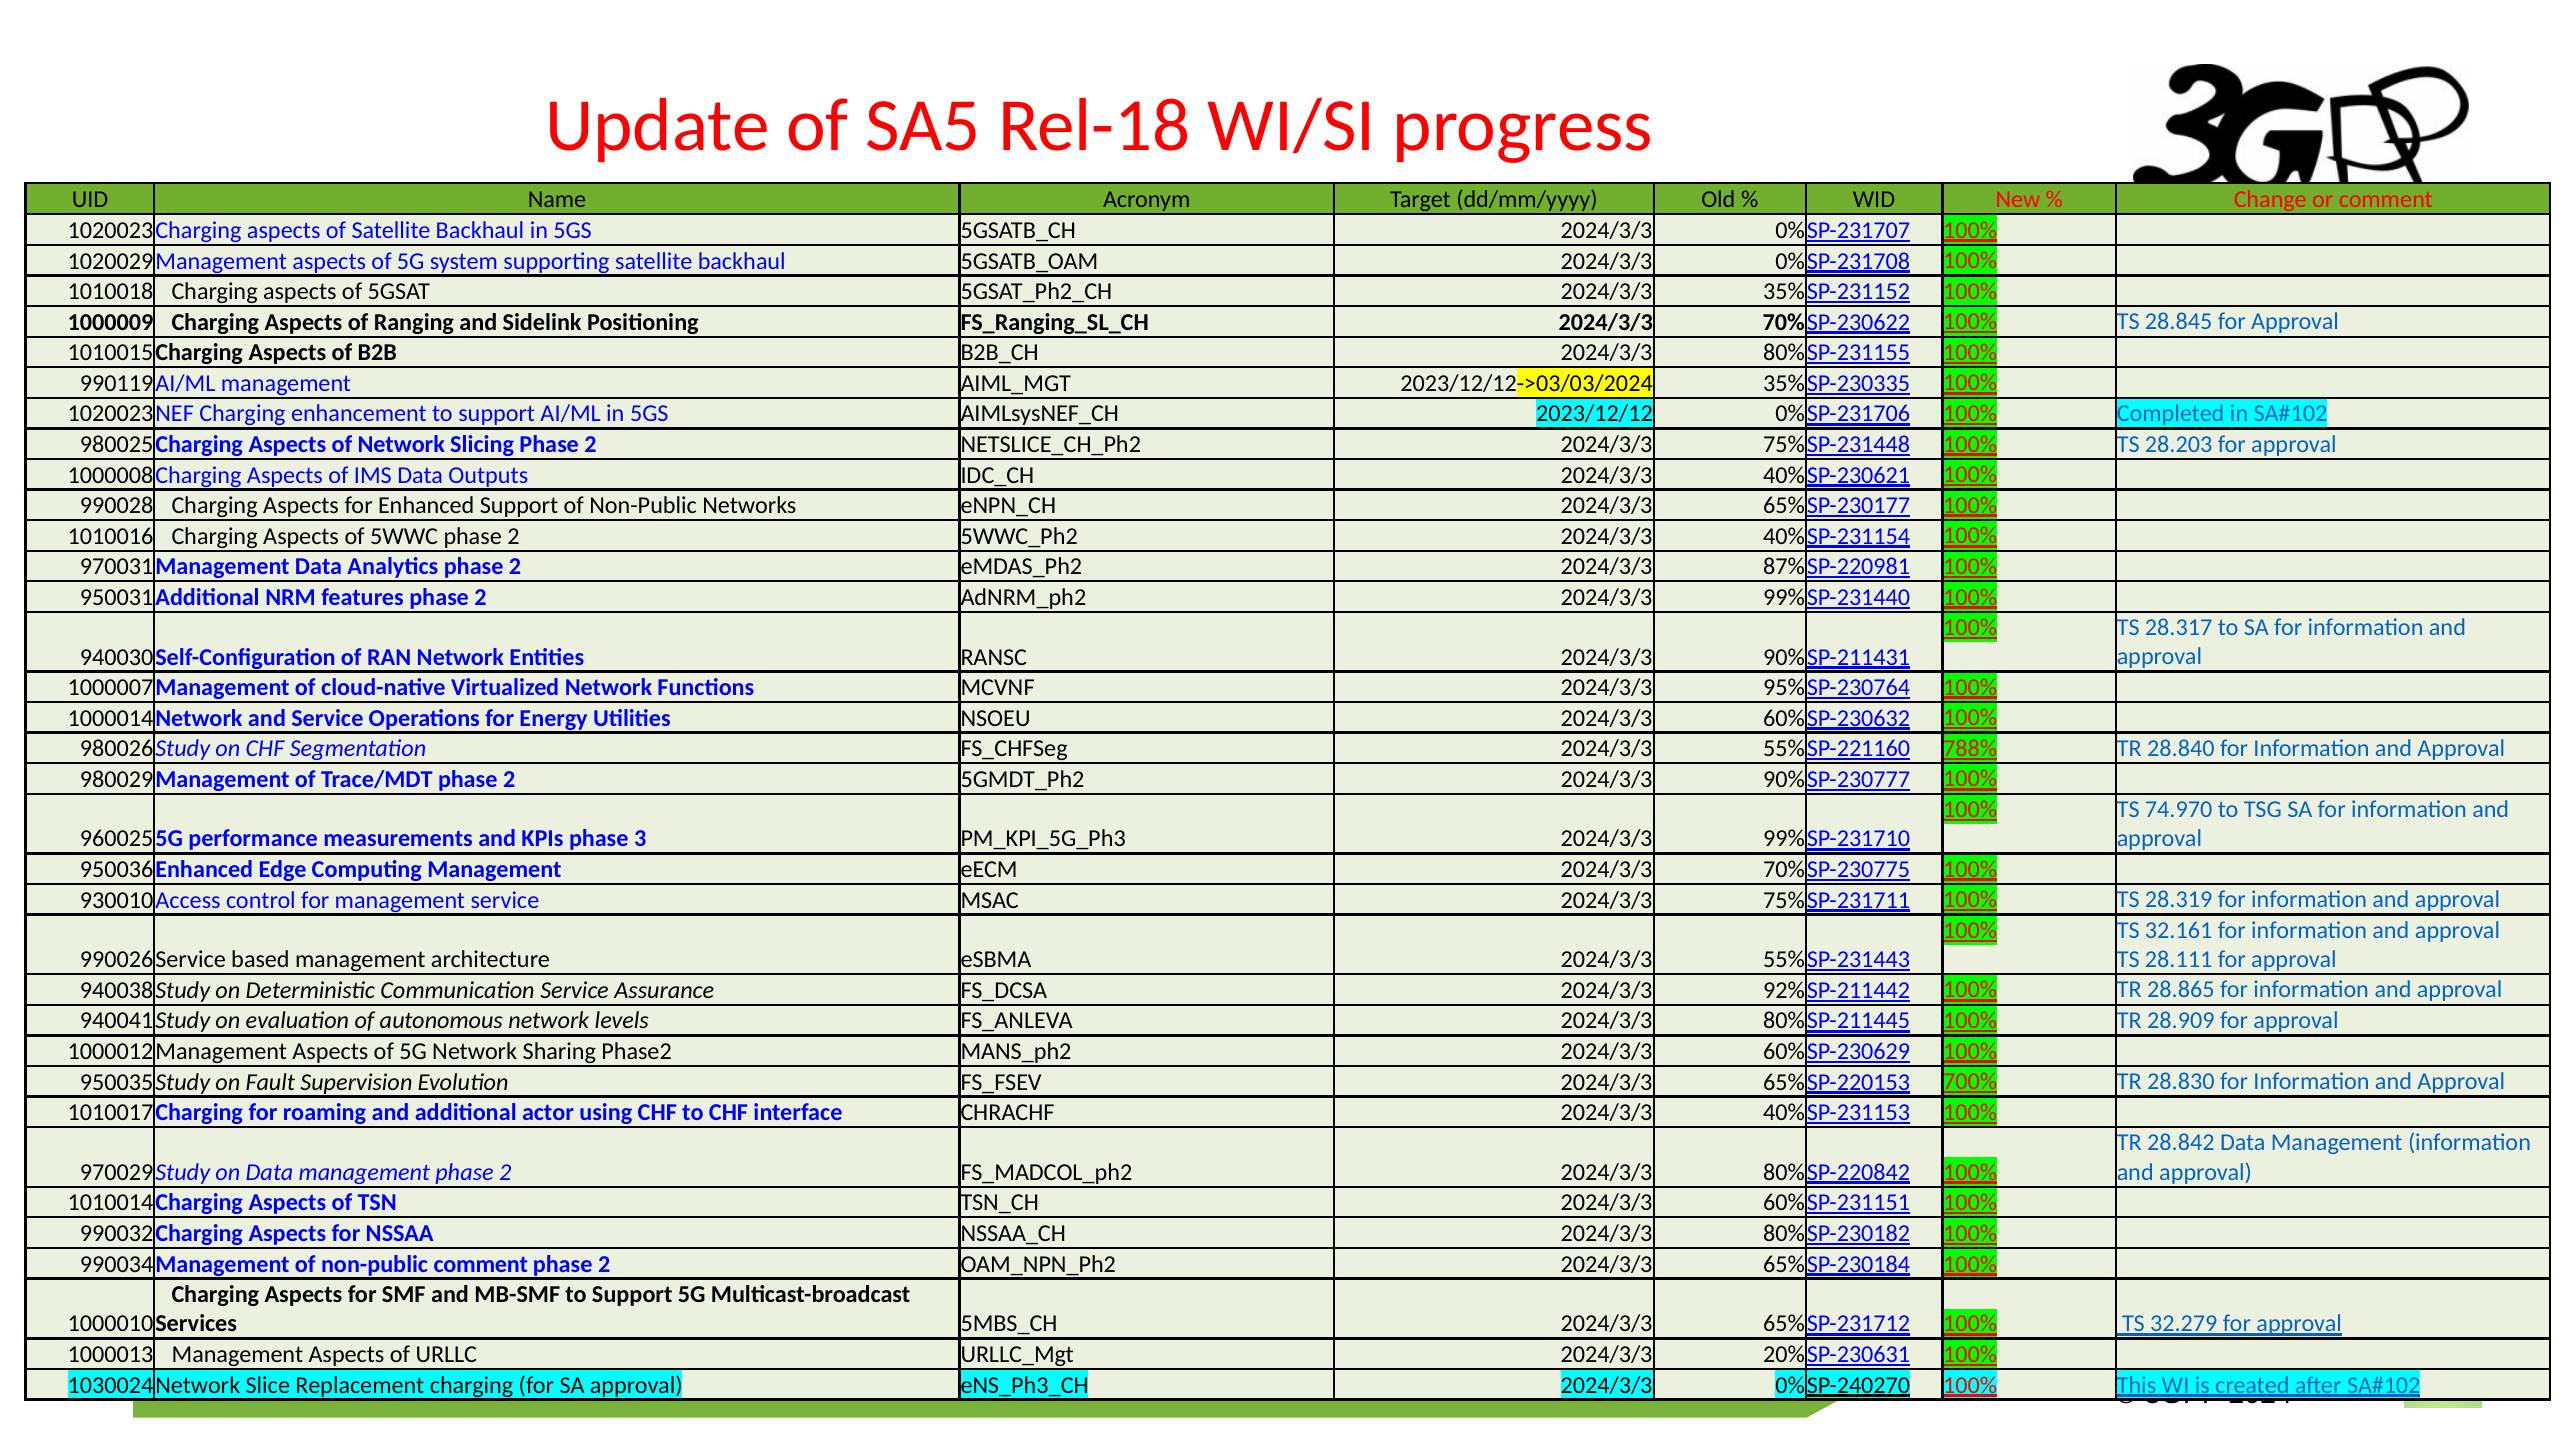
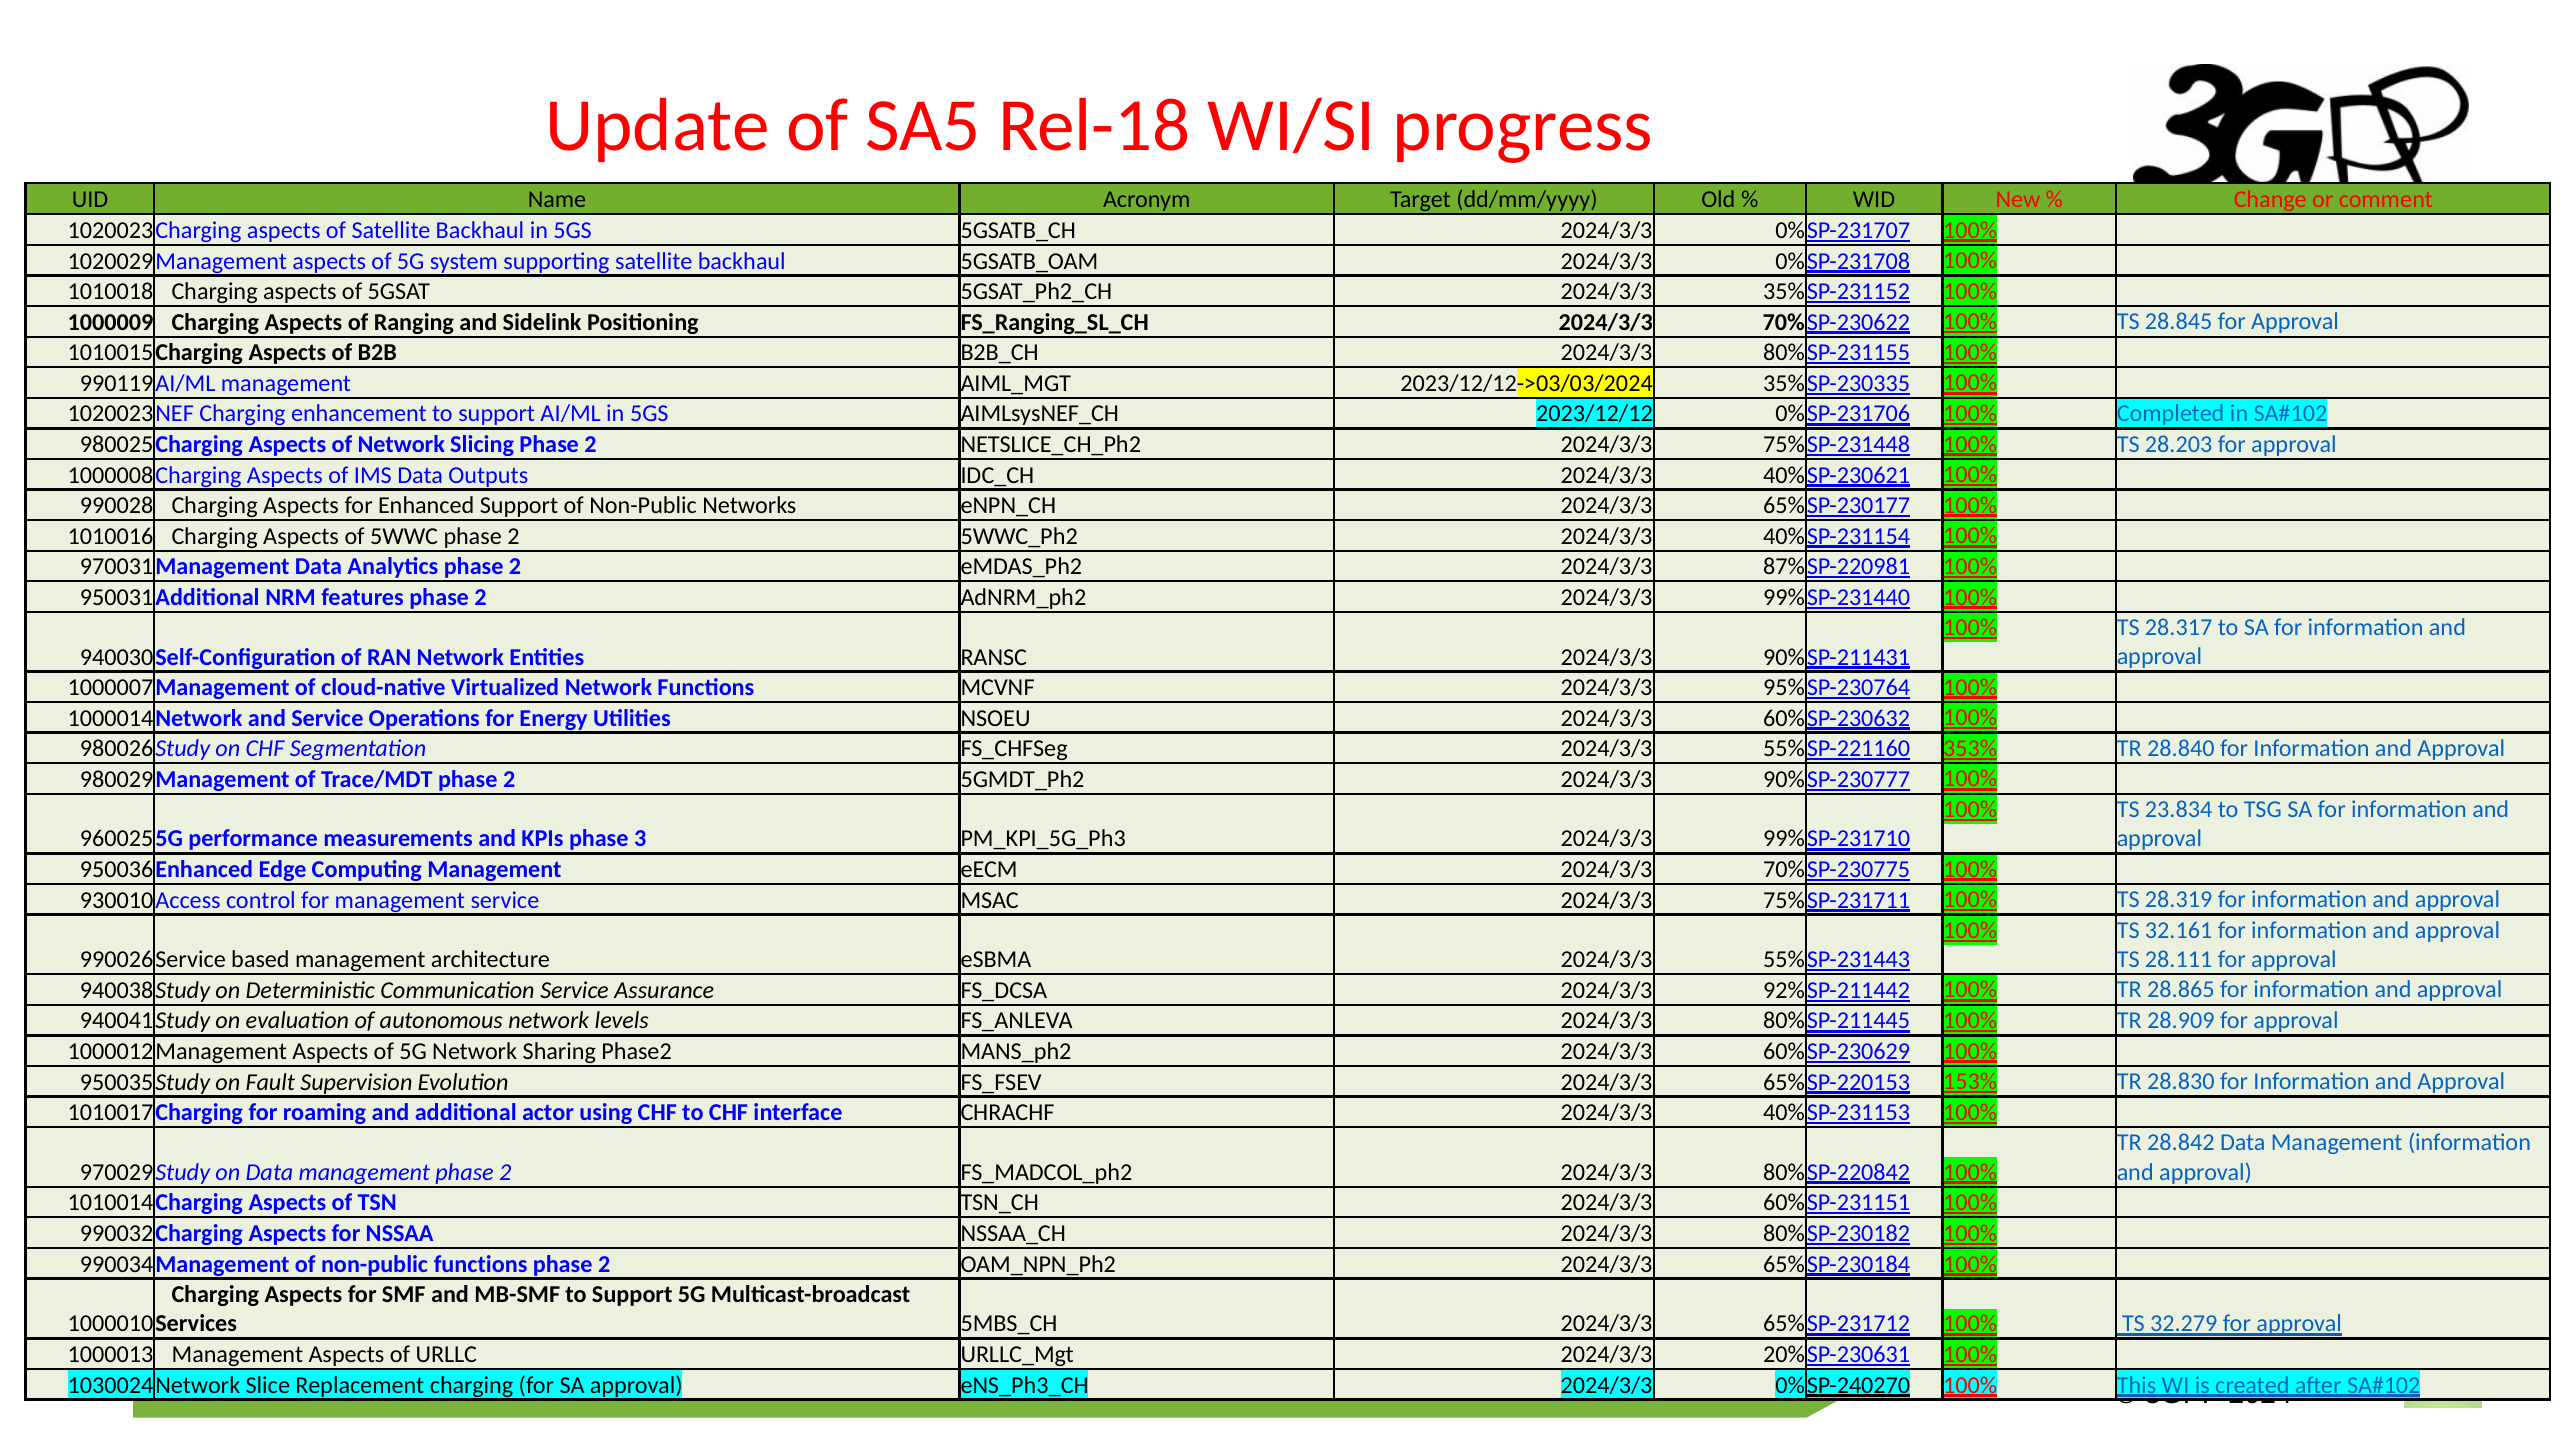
788%: 788% -> 353%
74.970: 74.970 -> 23.834
700%: 700% -> 153%
non-public comment: comment -> functions
